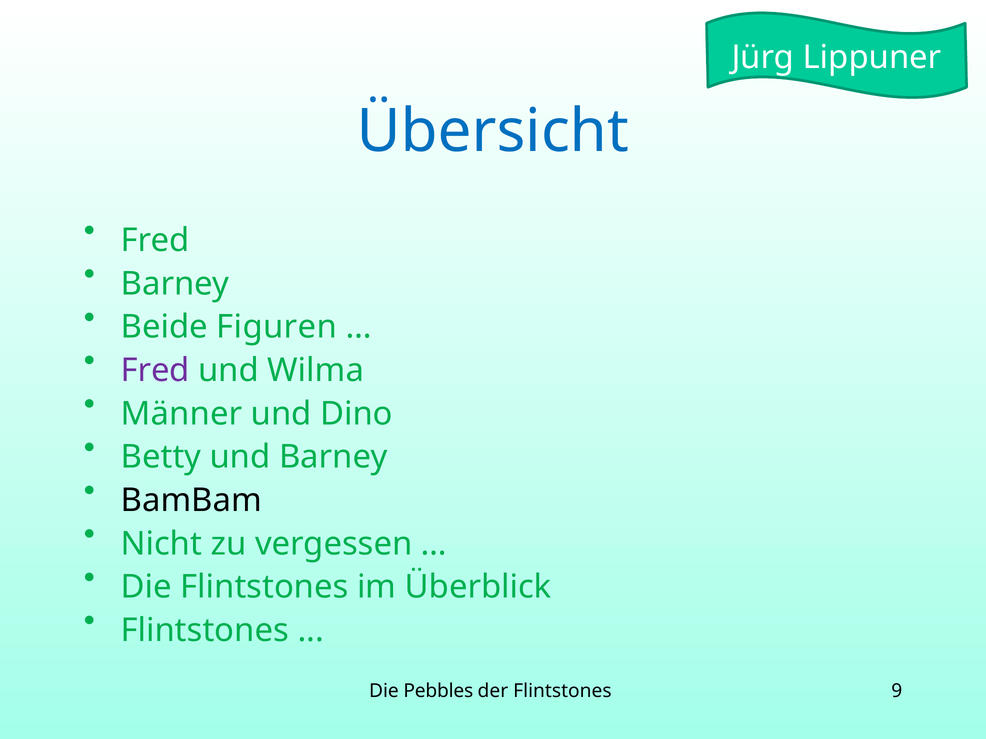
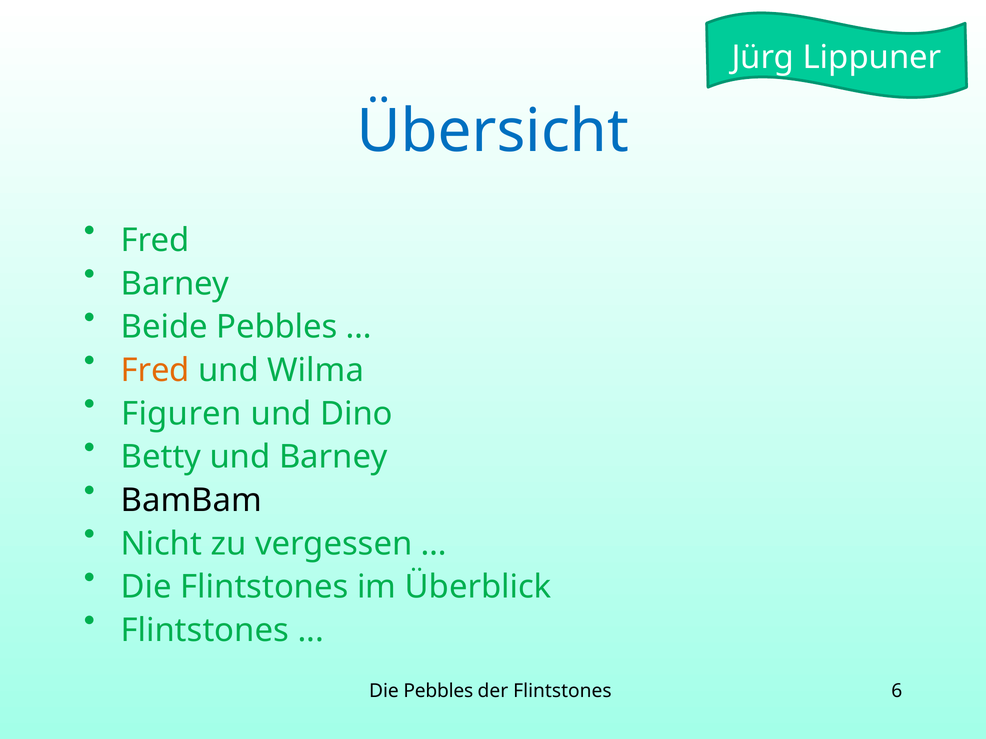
Beide Figuren: Figuren -> Pebbles
Fred at (155, 371) colour: purple -> orange
Männer: Männer -> Figuren
9: 9 -> 6
